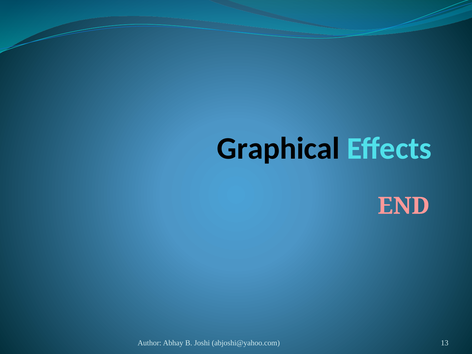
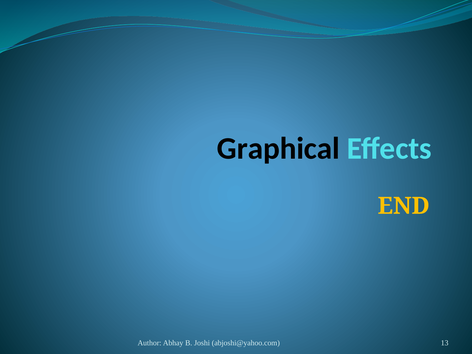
END colour: pink -> yellow
